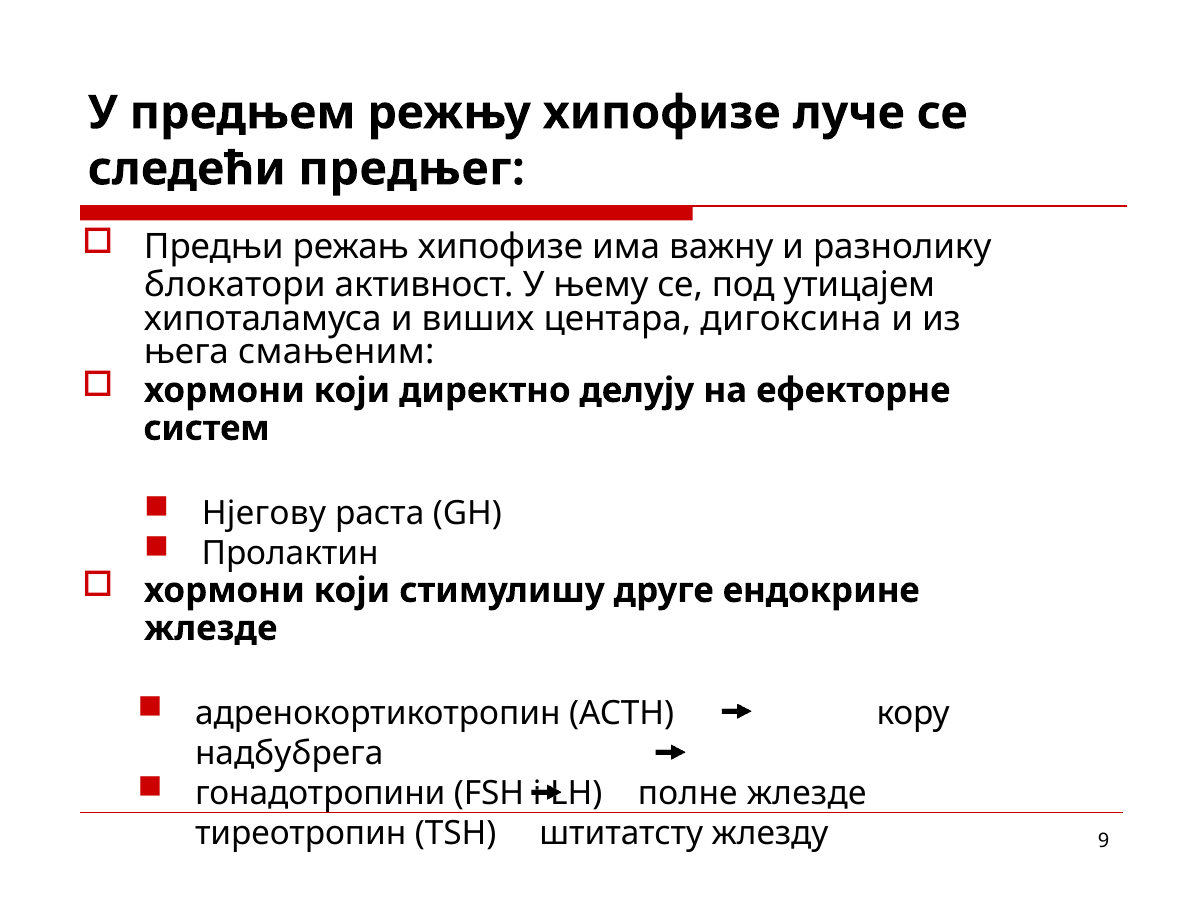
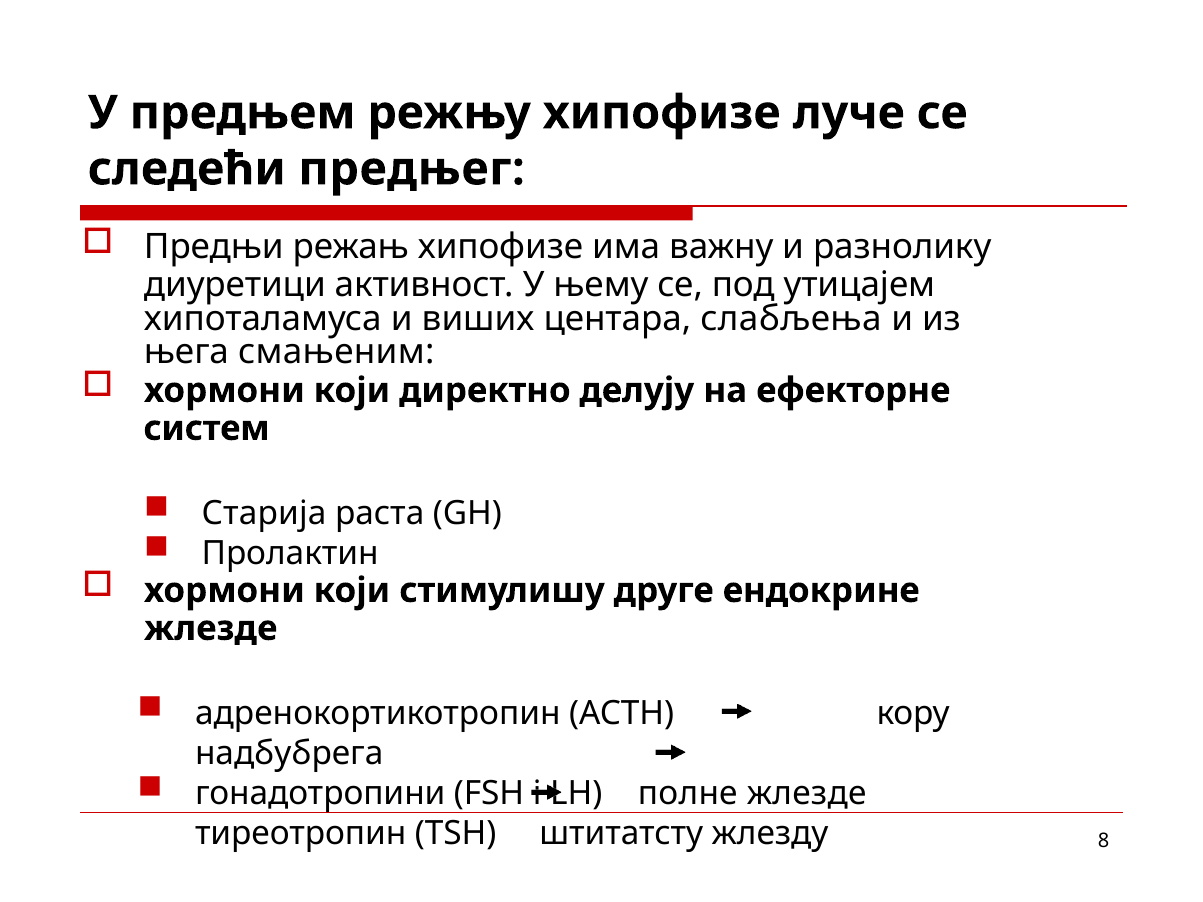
блокатори: блокатори -> диуретици
дигоксина: дигоксина -> слабљења
Нјегову: Нјегову -> Старија
9: 9 -> 8
